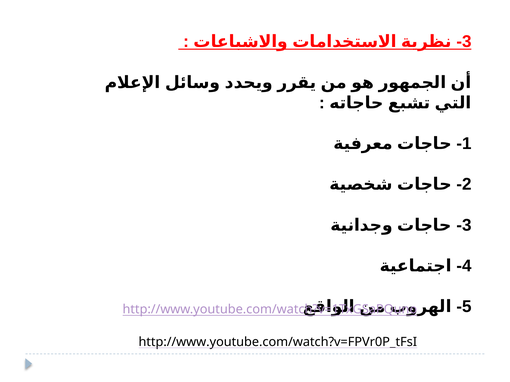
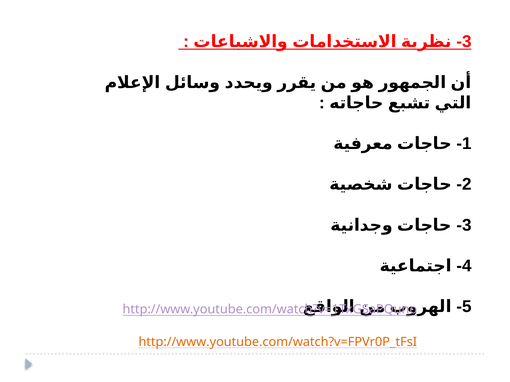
http://www.youtube.com/watch?v=FPVr0P_tFsI colour: black -> orange
